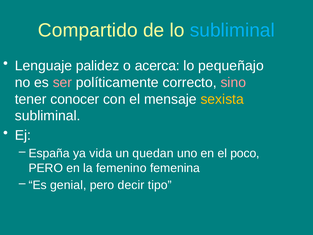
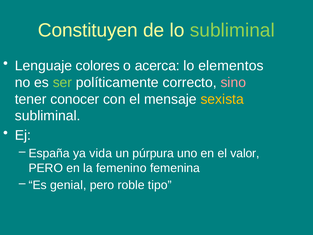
Compartido: Compartido -> Constituyen
subliminal at (232, 30) colour: light blue -> light green
palidez: palidez -> colores
pequeñajo: pequeñajo -> elementos
ser colour: pink -> light green
quedan: quedan -> púrpura
poco: poco -> valor
decir: decir -> roble
